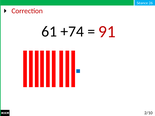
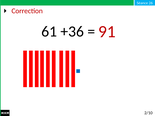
+74: +74 -> +36
